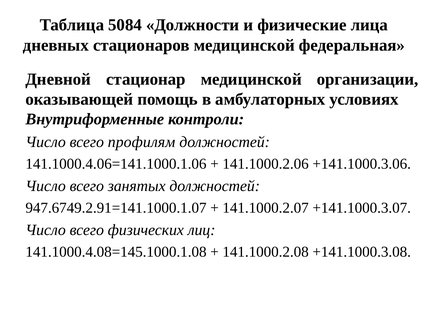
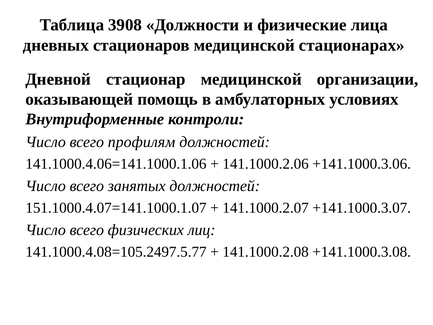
5084: 5084 -> 3908
федеральная: федеральная -> стационарах
947.6749.2.91=141.1000.1.07: 947.6749.2.91=141.1000.1.07 -> 151.1000.4.07=141.1000.1.07
141.1000.4.08=145.1000.1.08: 141.1000.4.08=145.1000.1.08 -> 141.1000.4.08=105.2497.5.77
